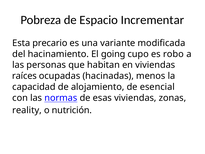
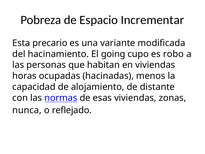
raíces: raíces -> horas
esencial: esencial -> distante
reality: reality -> nunca
nutrición: nutrición -> reflejado
